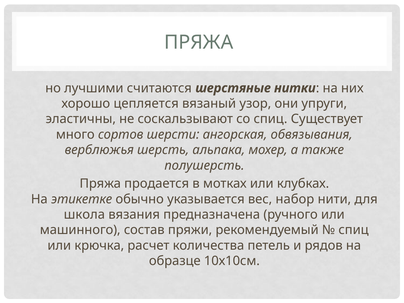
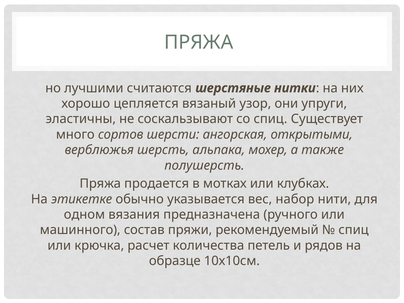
обвязывания: обвязывания -> открытыми
школа: школа -> одном
